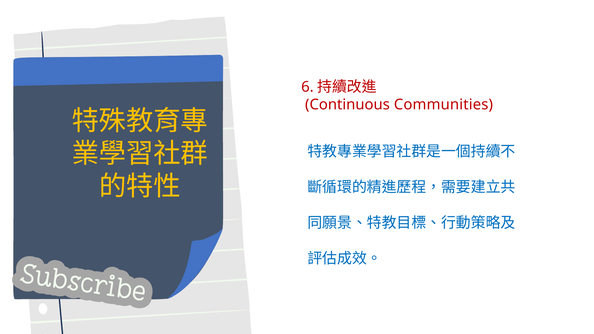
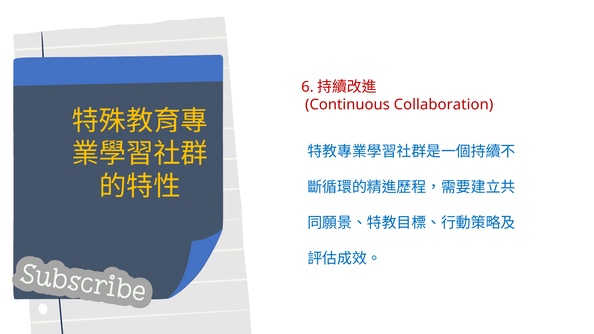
Communities: Communities -> Collaboration
